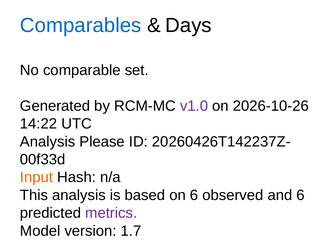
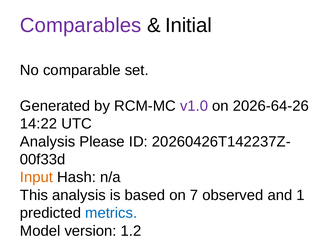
Comparables colour: blue -> purple
Days: Days -> Initial
2026-10-26: 2026-10-26 -> 2026-64-26
on 6: 6 -> 7
and 6: 6 -> 1
metrics colour: purple -> blue
1.7: 1.7 -> 1.2
